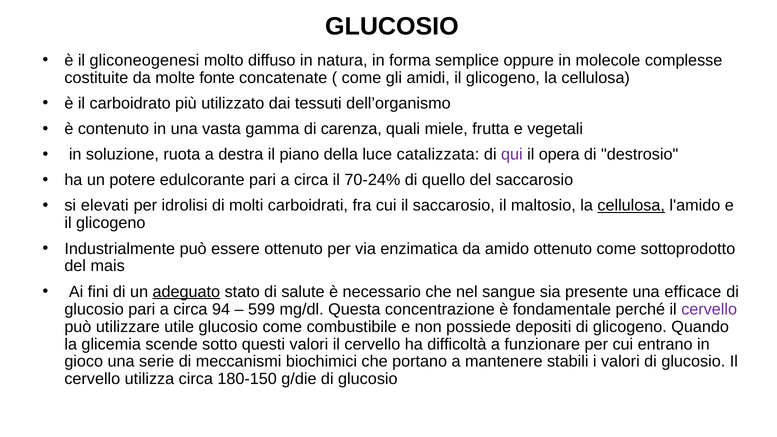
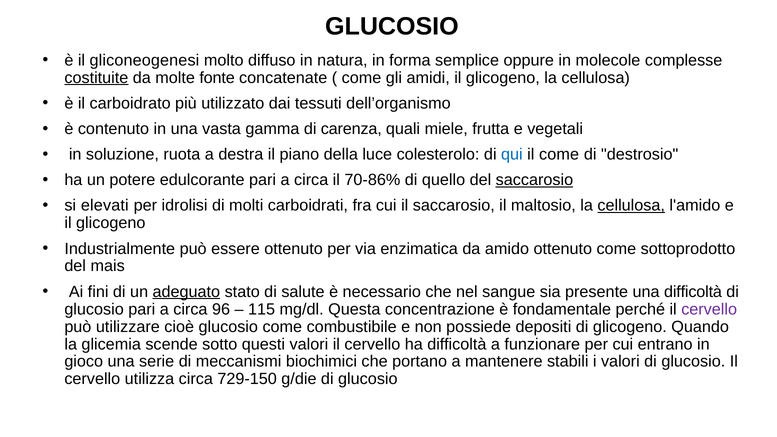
costituite underline: none -> present
catalizzata: catalizzata -> colesterolo
qui colour: purple -> blue
il opera: opera -> come
70-24%: 70-24% -> 70-86%
saccarosio at (534, 180) underline: none -> present
una efficace: efficace -> difficoltà
94: 94 -> 96
599: 599 -> 115
utile: utile -> cioè
180-150: 180-150 -> 729-150
